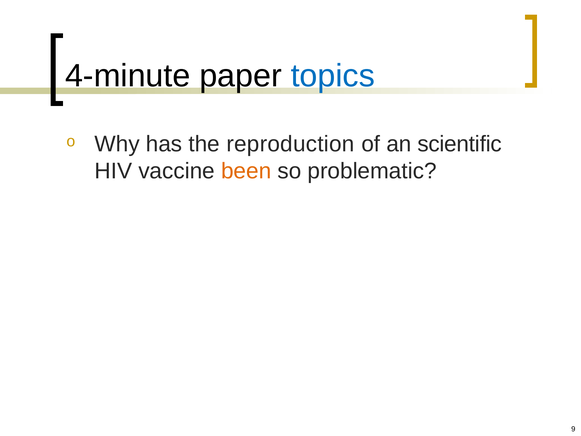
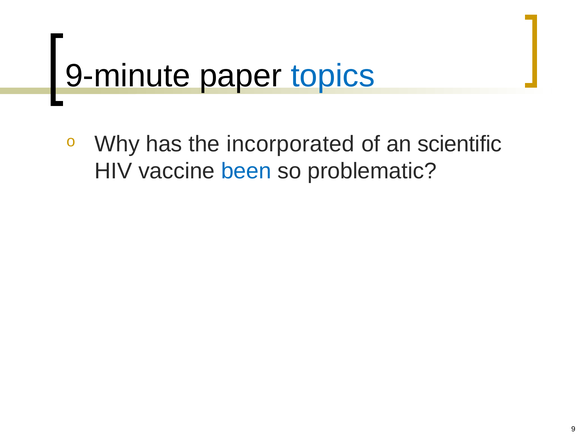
4-minute: 4-minute -> 9-minute
reproduction: reproduction -> incorporated
been colour: orange -> blue
